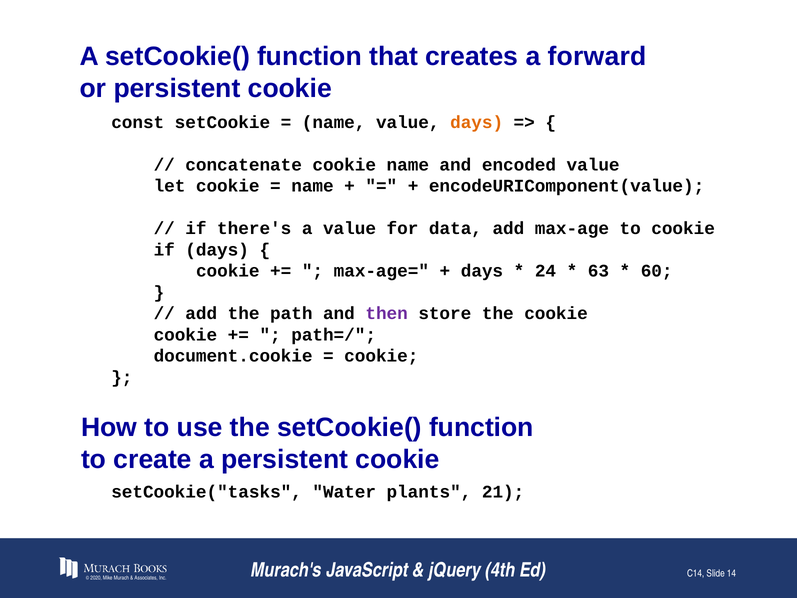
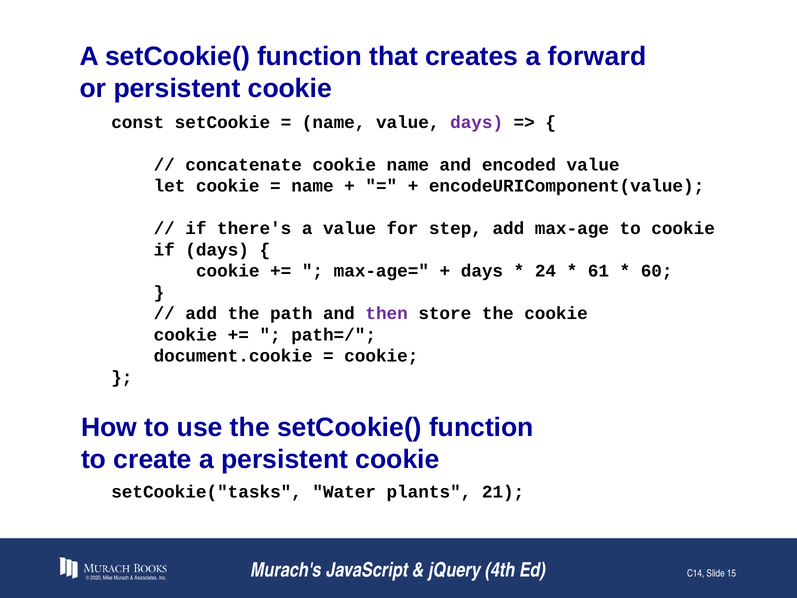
days at (477, 122) colour: orange -> purple
data: data -> step
63: 63 -> 61
14: 14 -> 15
